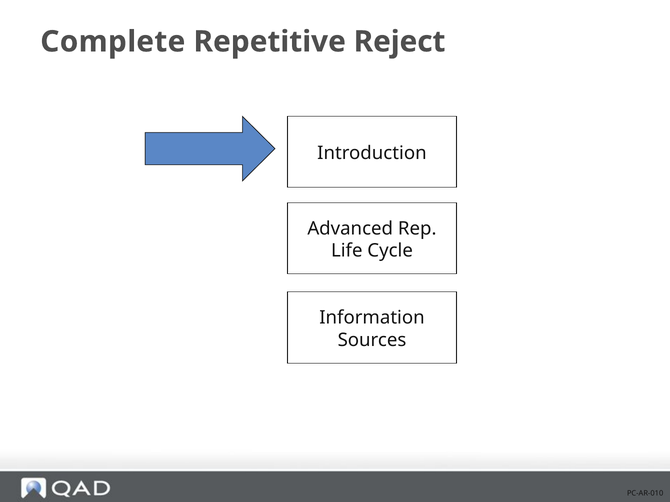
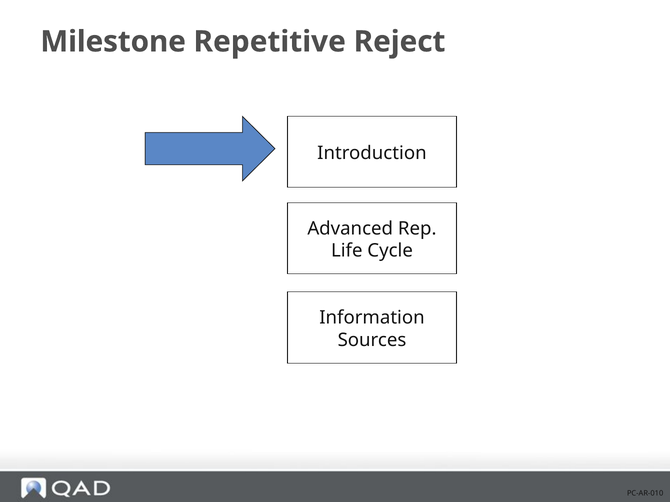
Complete: Complete -> Milestone
